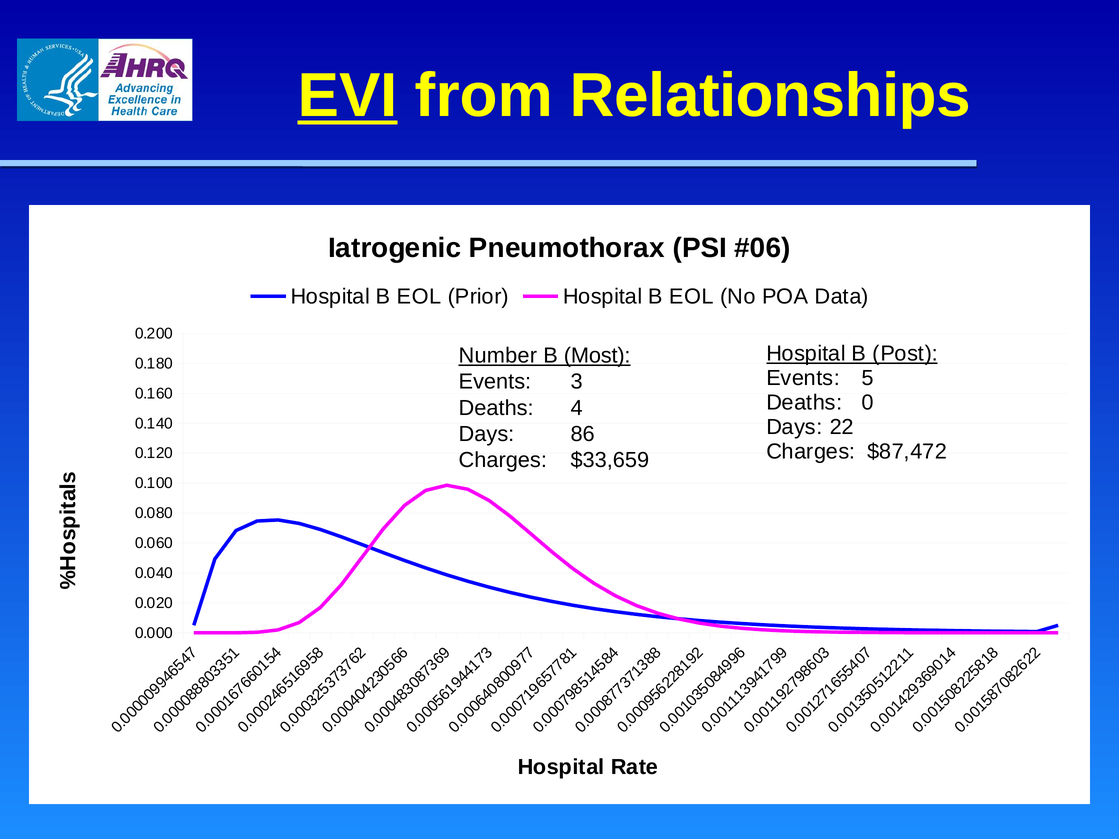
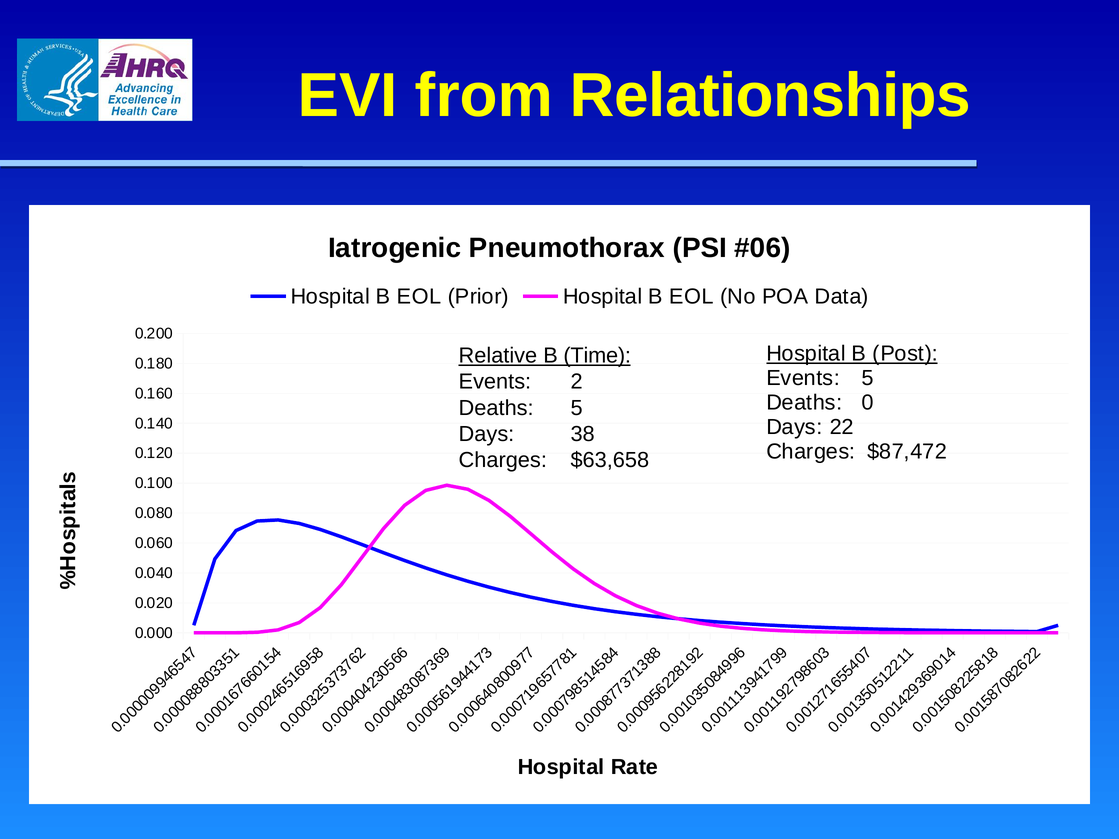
EVI underline: present -> none
Number: Number -> Relative
Most: Most -> Time
Events 3: 3 -> 2
Deaths 4: 4 -> 5
86: 86 -> 38
$33,659: $33,659 -> $63,658
